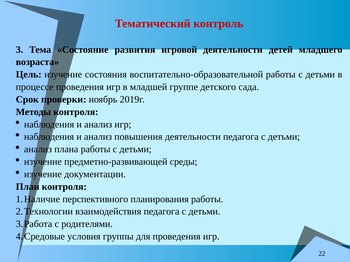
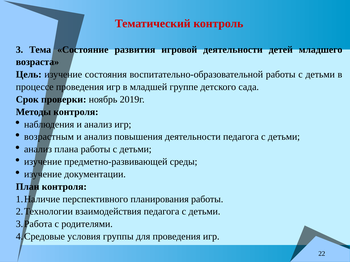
наблюдения at (49, 137): наблюдения -> возрастным
